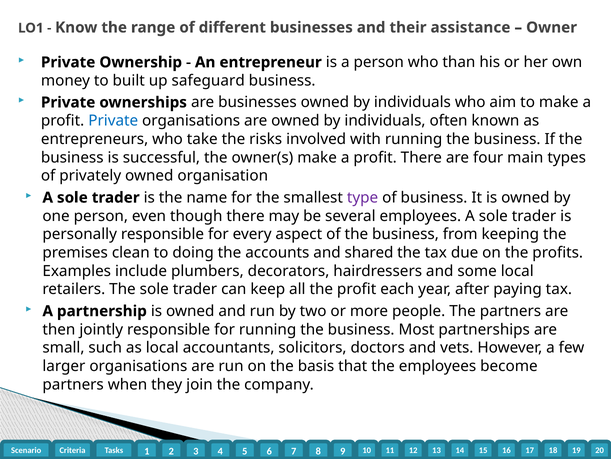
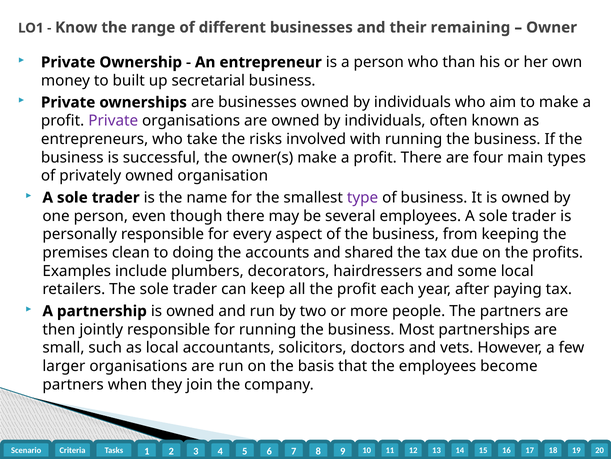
assistance: assistance -> remaining
safeguard: safeguard -> secretarial
Private at (113, 121) colour: blue -> purple
